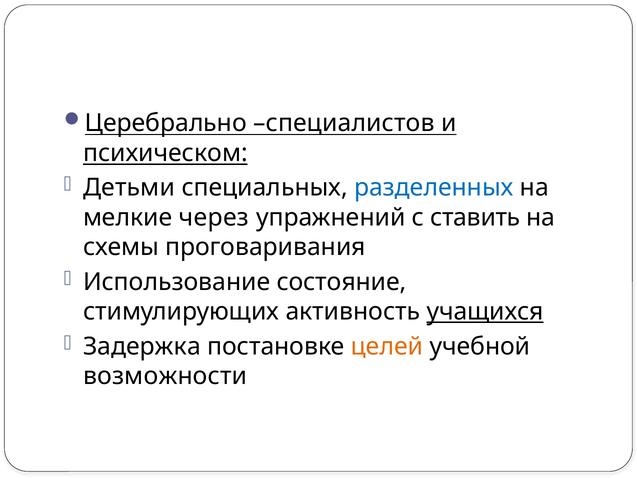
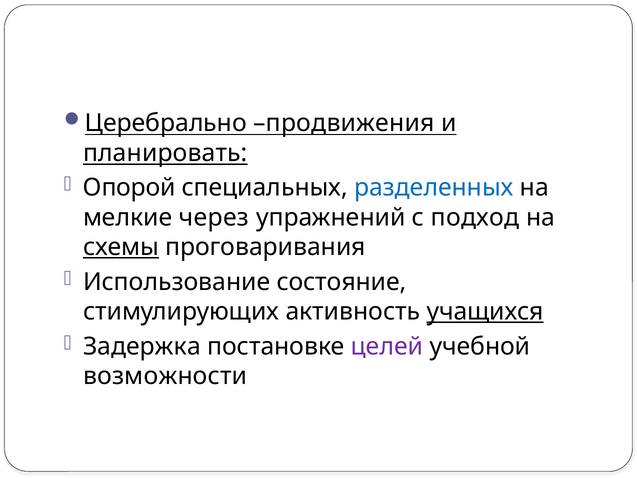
специалистов: специалистов -> продвижения
психическом: психическом -> планировать
Детьми: Детьми -> Опорой
ставить: ставить -> подход
схемы underline: none -> present
целей colour: orange -> purple
